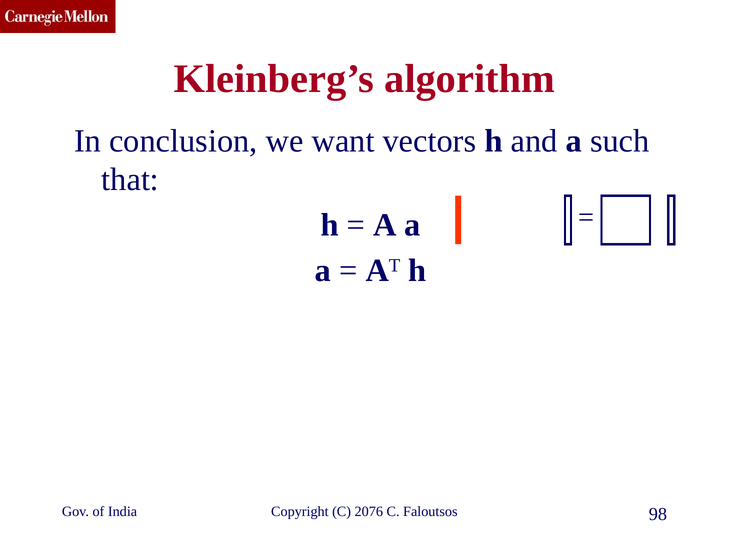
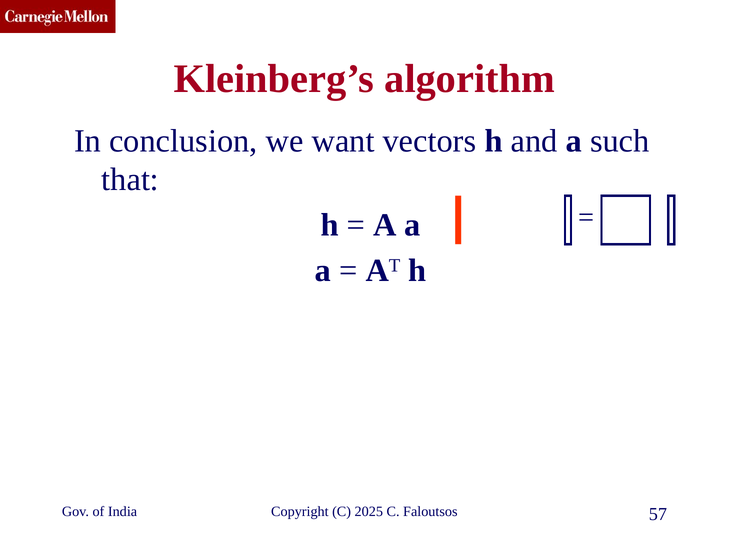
2076: 2076 -> 2025
98: 98 -> 57
